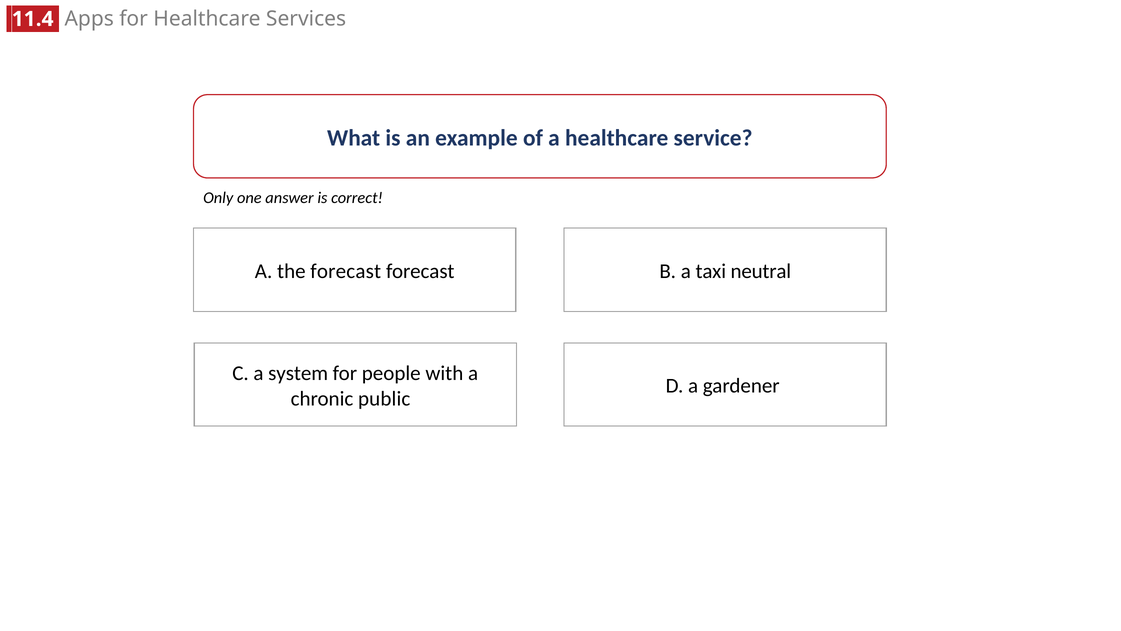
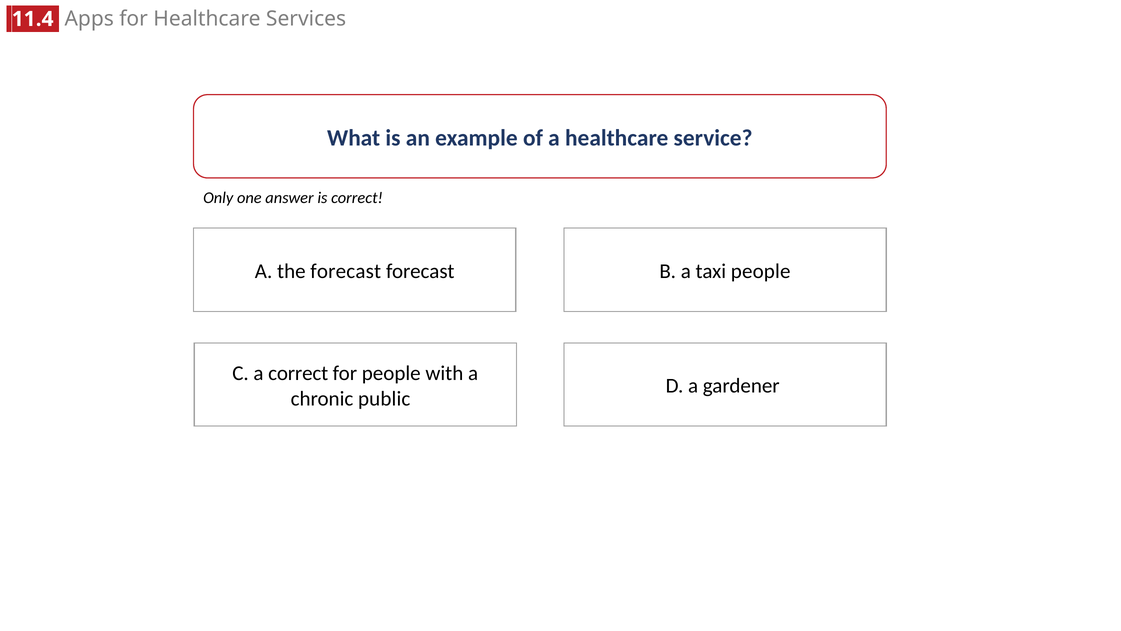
taxi neutral: neutral -> people
a system: system -> correct
